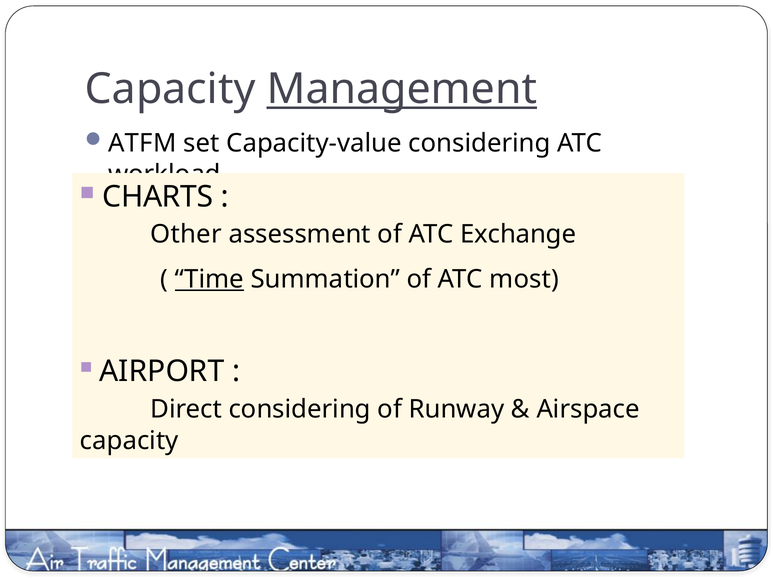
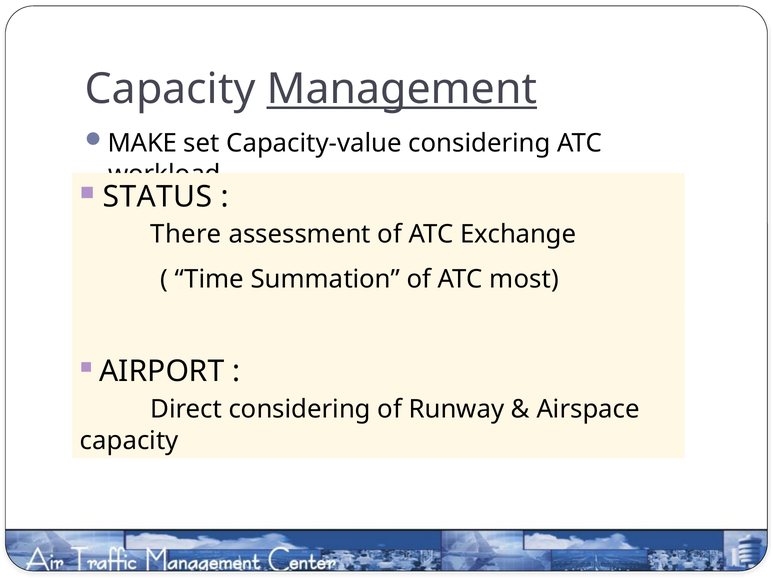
ATFM: ATFM -> MAKE
CHARTS: CHARTS -> STATUS
Other: Other -> There
Time underline: present -> none
